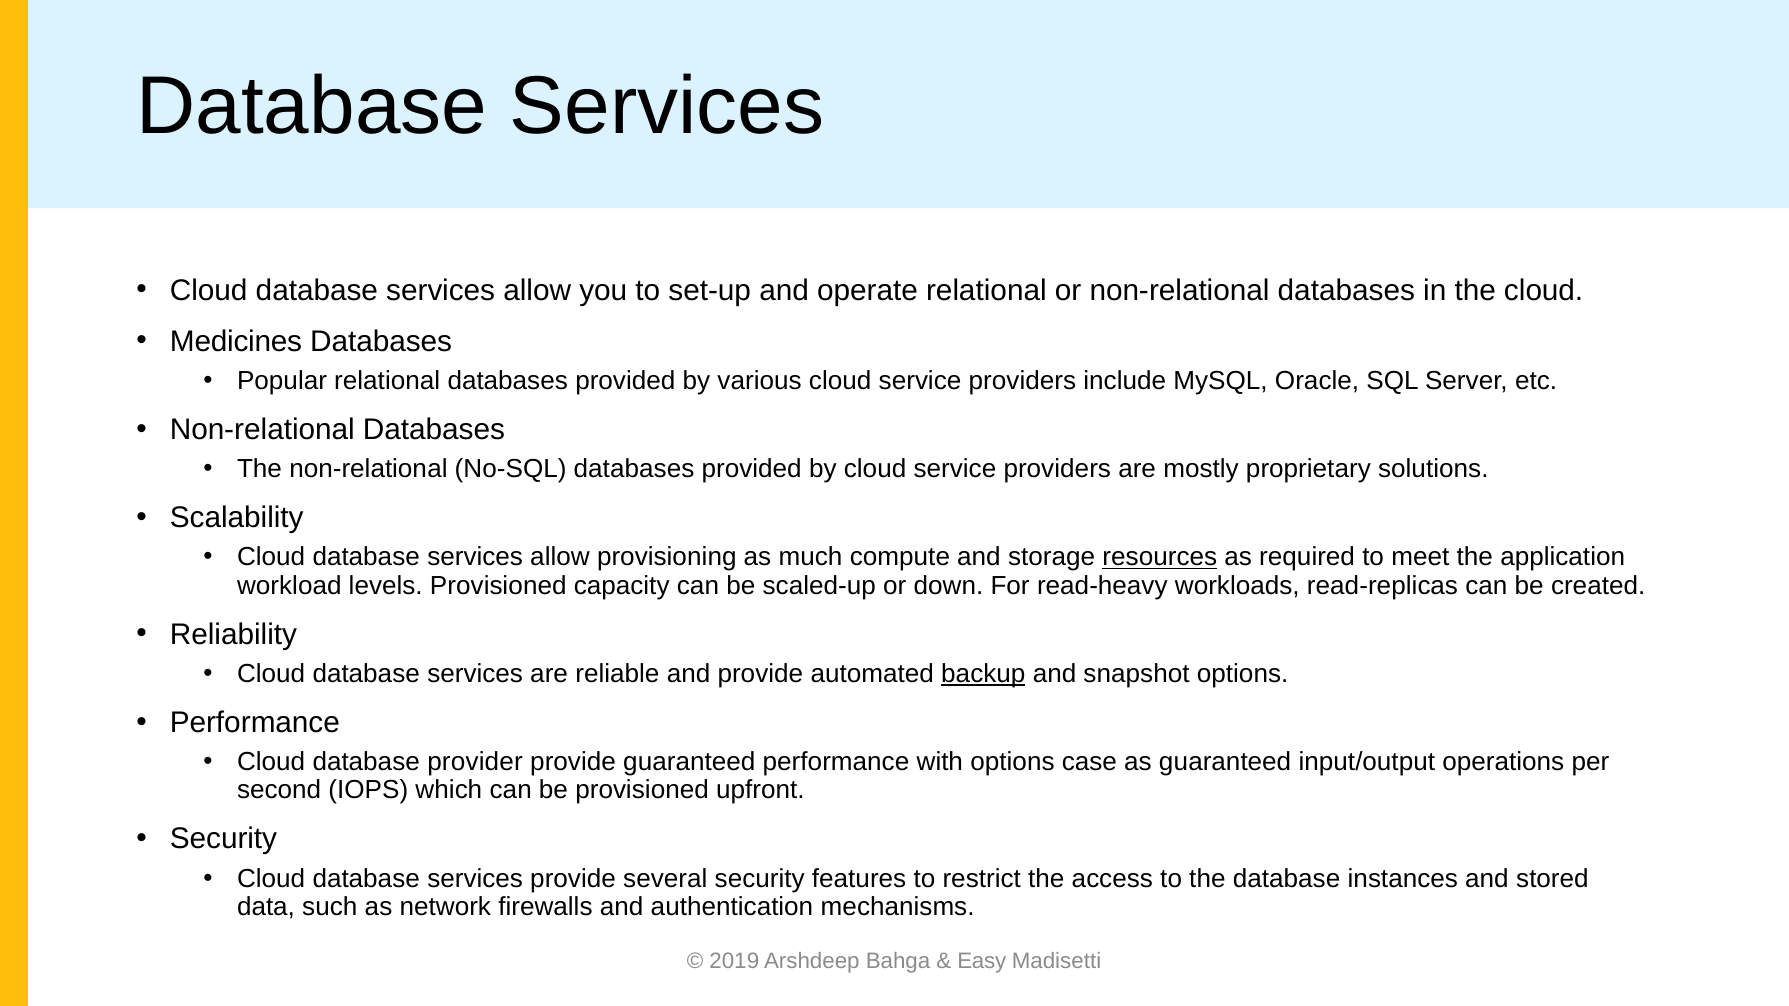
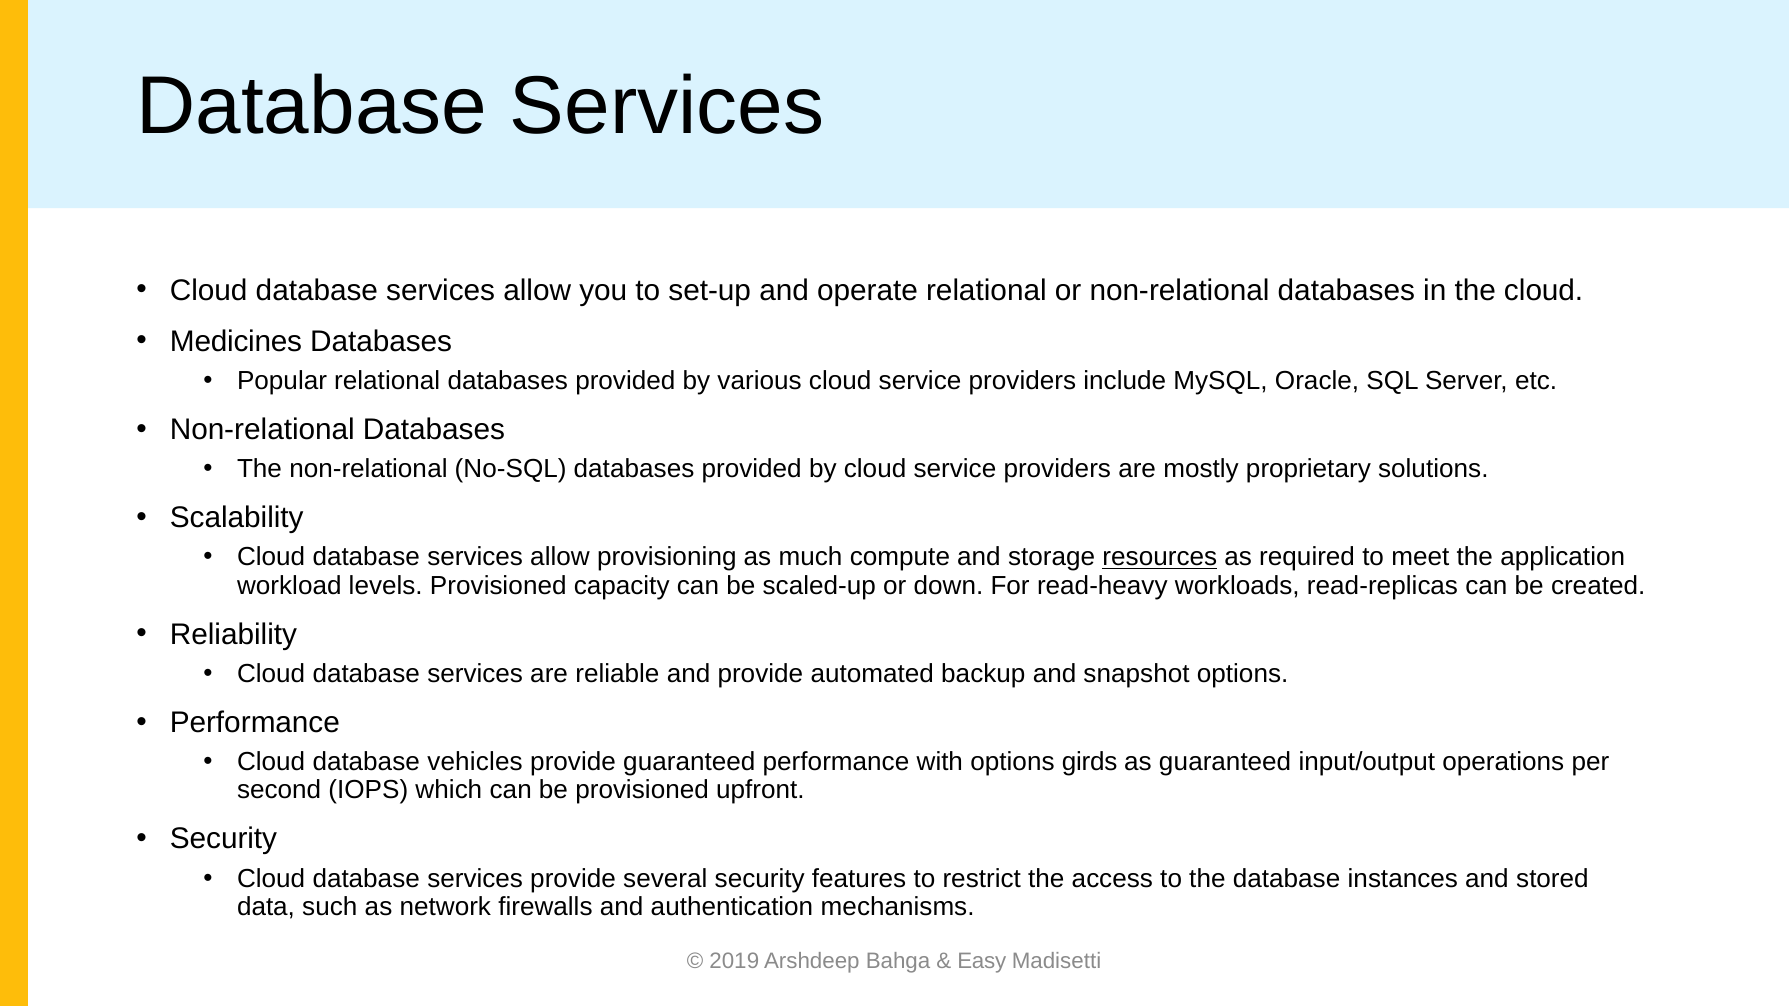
backup underline: present -> none
provider: provider -> vehicles
case: case -> girds
